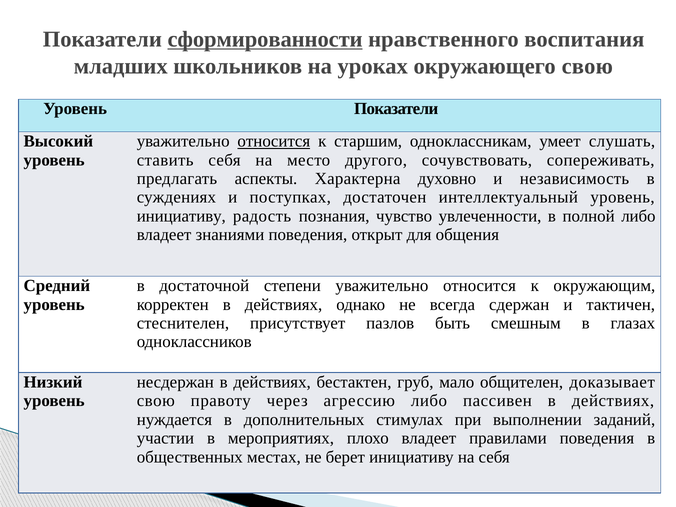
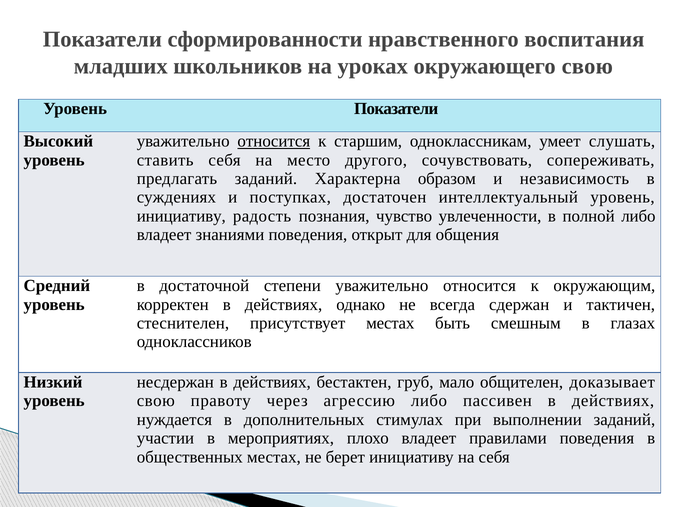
сформированности underline: present -> none
предлагать аспекты: аспекты -> заданий
духовно: духовно -> образом
присутствует пазлов: пазлов -> местах
